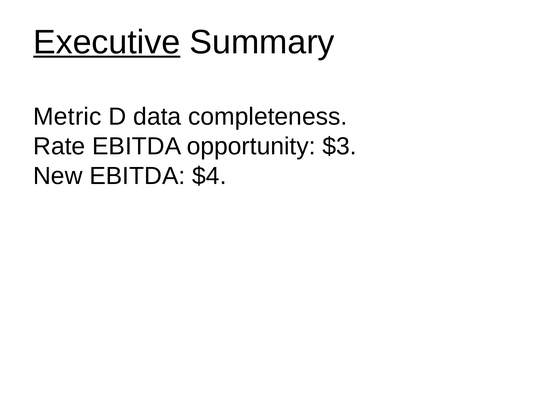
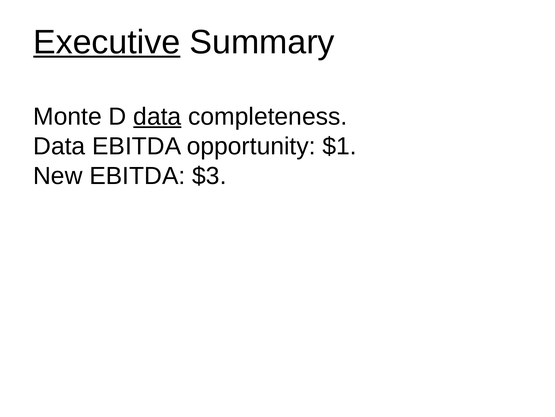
Metric: Metric -> Monte
data at (157, 116) underline: none -> present
Rate at (59, 146): Rate -> Data
$3: $3 -> $1
$4: $4 -> $3
